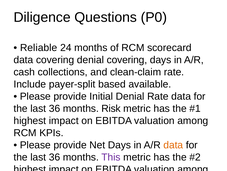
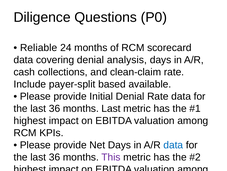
denial covering: covering -> analysis
months Risk: Risk -> Last
data at (173, 144) colour: orange -> blue
